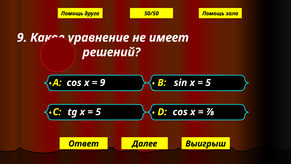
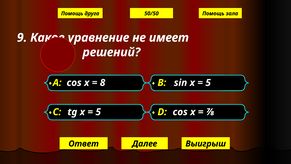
9 at (103, 83): 9 -> 8
